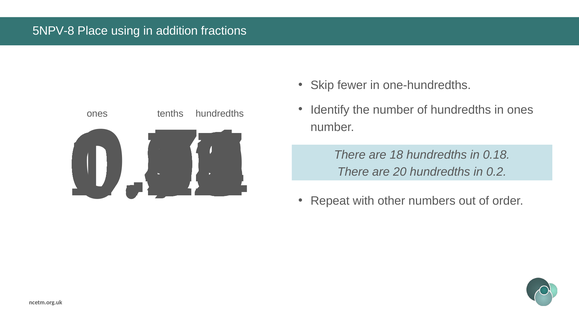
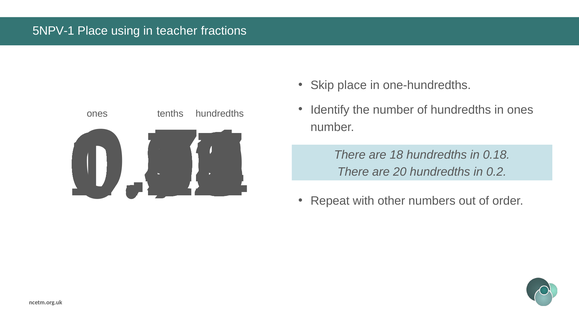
5NPV-8: 5NPV-8 -> 5NPV-1
addition: addition -> teacher
Skip fewer: fewer -> place
